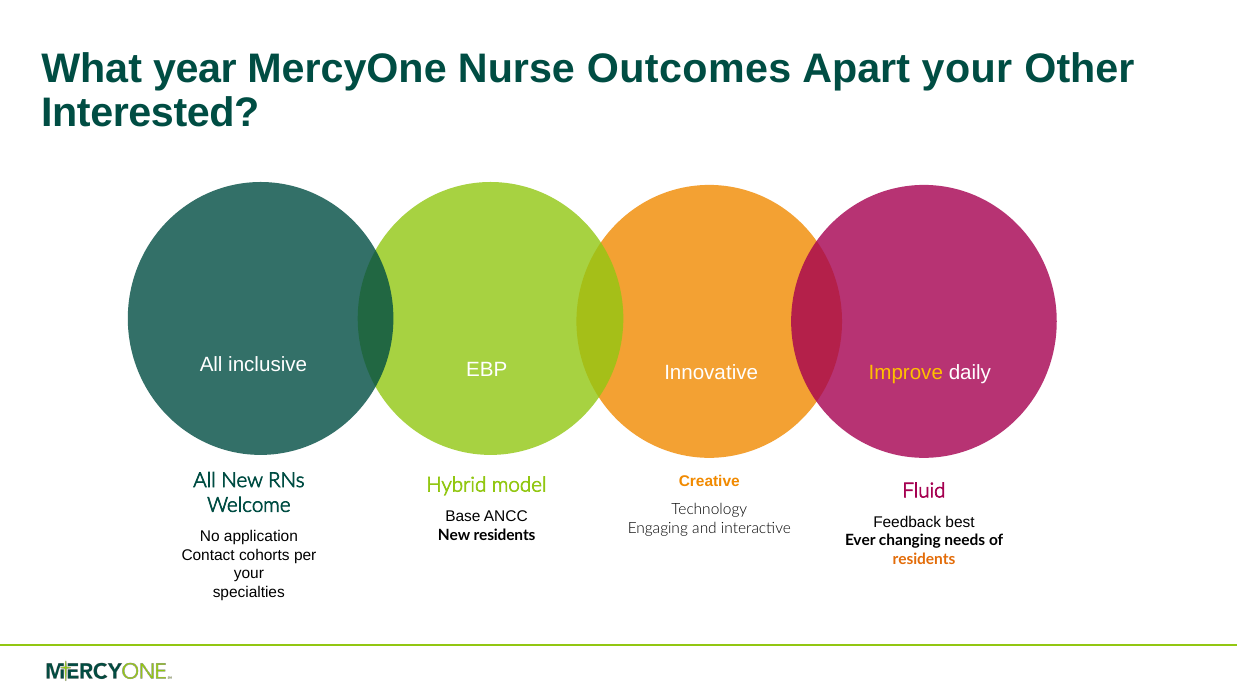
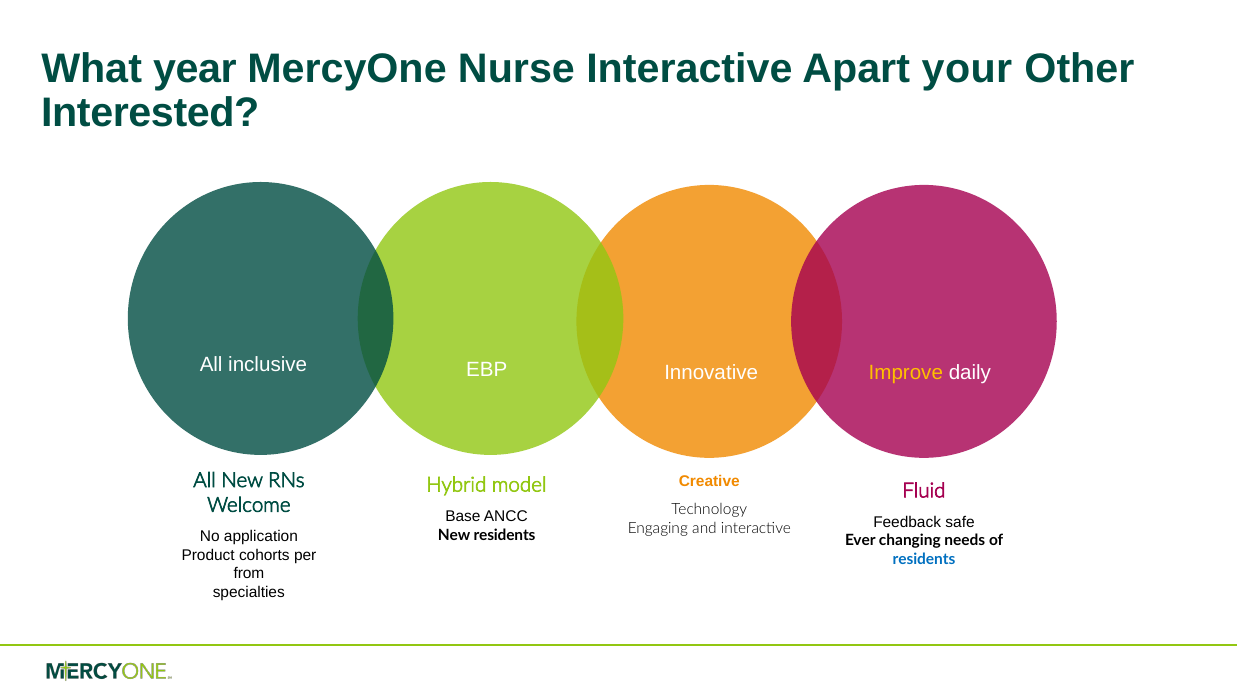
Nurse Outcomes: Outcomes -> Interactive
best: best -> safe
Contact: Contact -> Product
residents at (924, 559) colour: orange -> blue
your at (249, 574): your -> from
